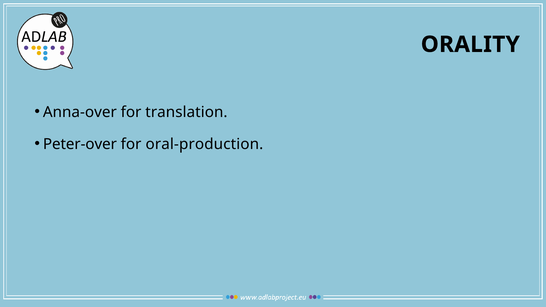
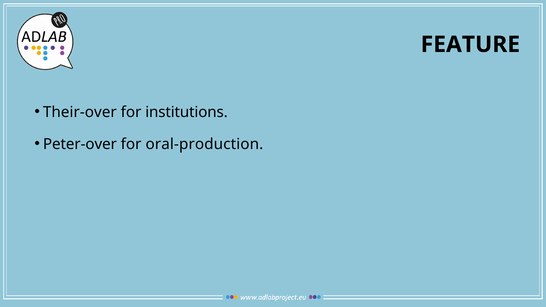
ORALITY: ORALITY -> FEATURE
Anna-over: Anna-over -> Their-over
translation: translation -> institutions
